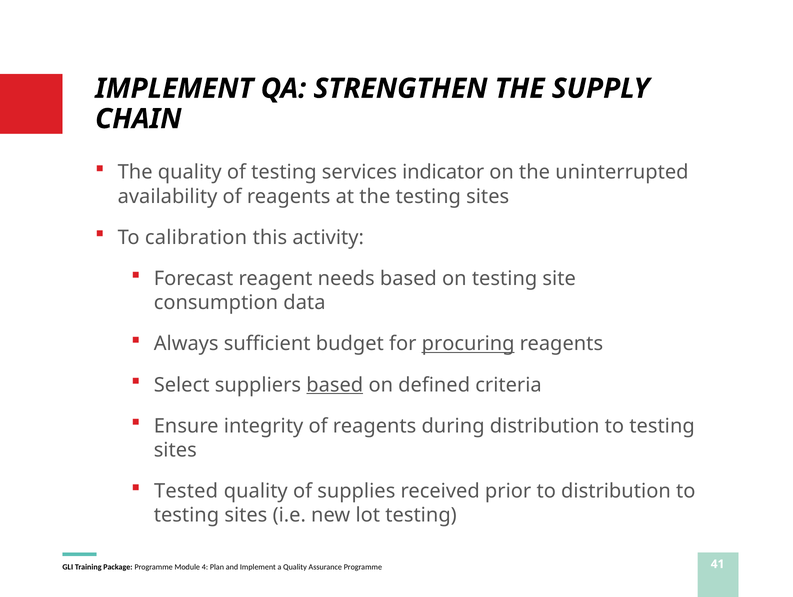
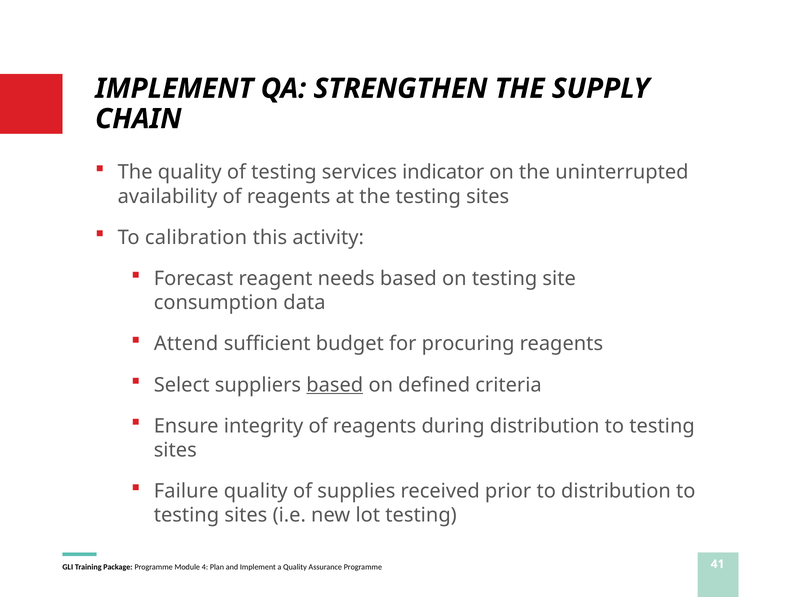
Always: Always -> Attend
procuring underline: present -> none
Tested: Tested -> Failure
